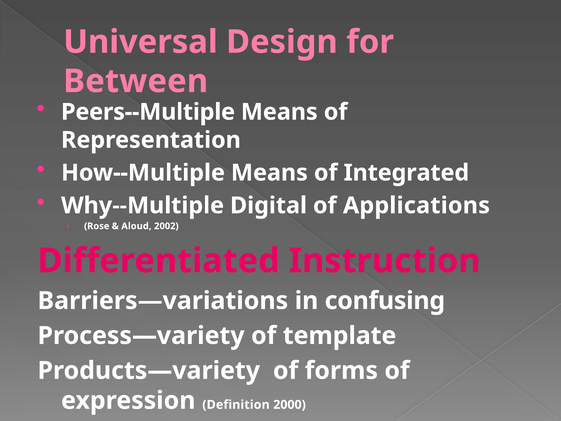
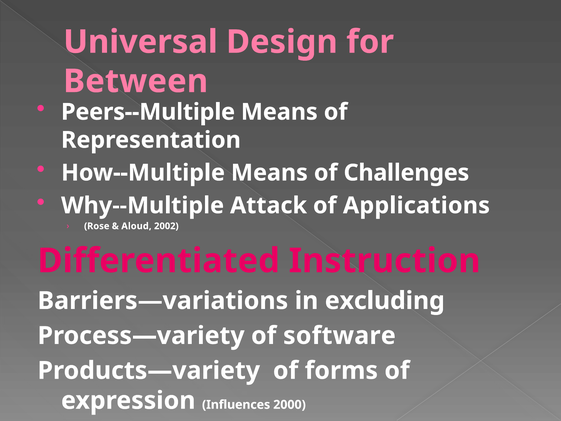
Integrated: Integrated -> Challenges
Digital: Digital -> Attack
confusing: confusing -> excluding
template: template -> software
Definition: Definition -> Influences
